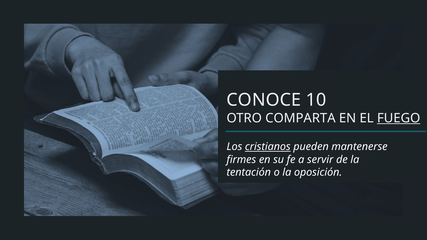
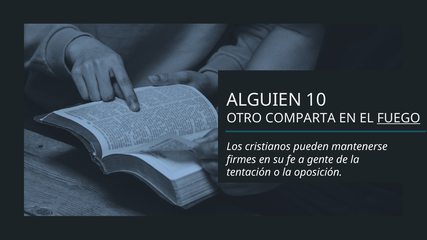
CONOCE: CONOCE -> ALGUIEN
cristianos underline: present -> none
servir: servir -> gente
